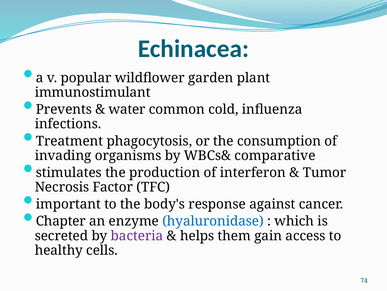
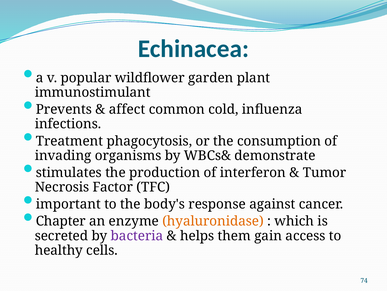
water: water -> affect
comparative: comparative -> demonstrate
hyaluronidase colour: blue -> orange
